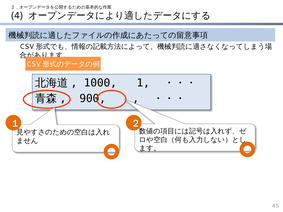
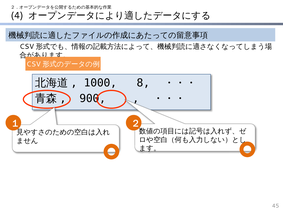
1: 1 -> 8
